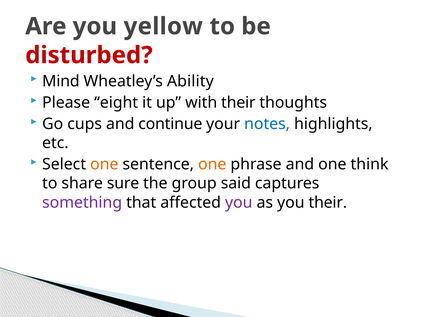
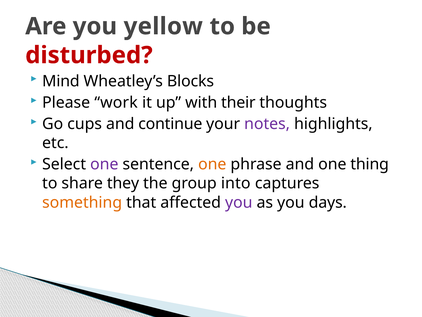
Ability: Ability -> Blocks
eight: eight -> work
notes colour: blue -> purple
one at (104, 164) colour: orange -> purple
think: think -> thing
sure: sure -> they
said: said -> into
something colour: purple -> orange
you their: their -> days
